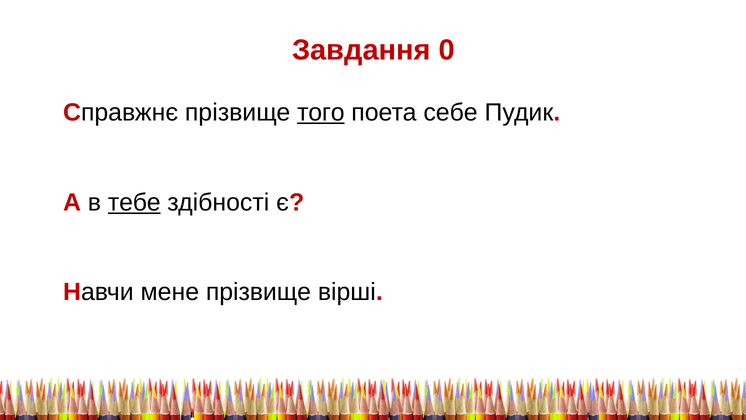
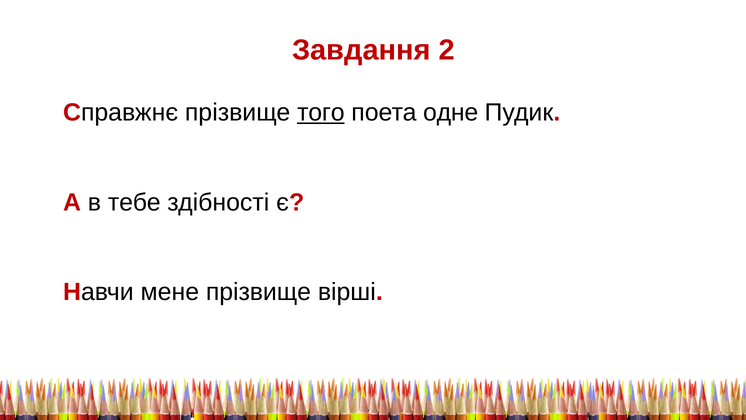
0: 0 -> 2
себе: себе -> одне
тебе underline: present -> none
